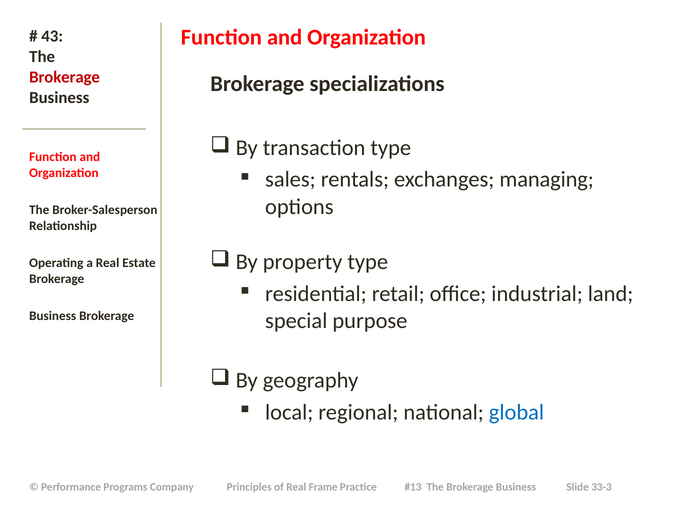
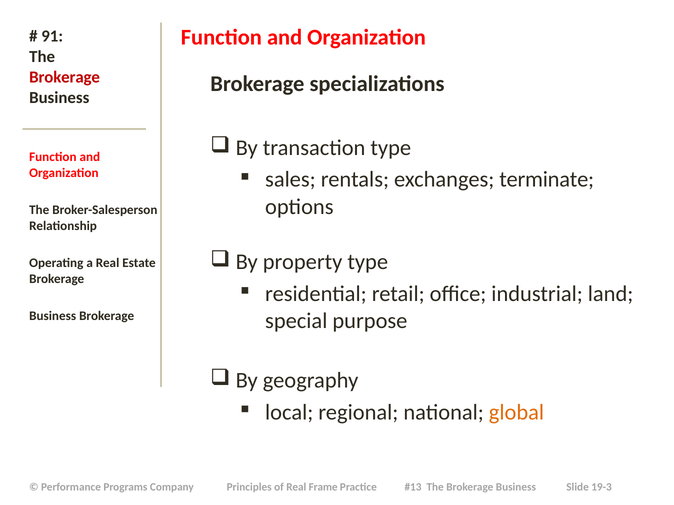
43: 43 -> 91
managing: managing -> terminate
global colour: blue -> orange
33-3: 33-3 -> 19-3
